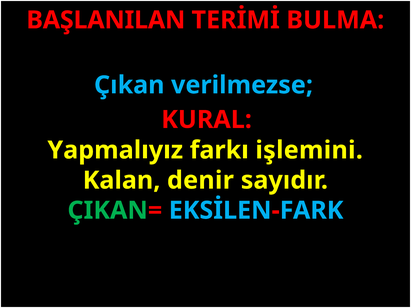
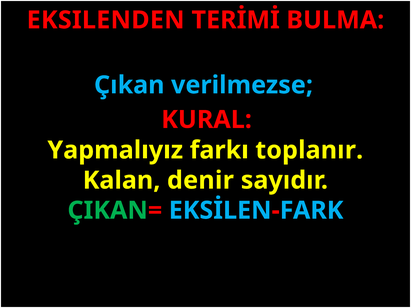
BAŞLANILAN: BAŞLANILAN -> EKSILENDEN
işlemini: işlemini -> toplanır
